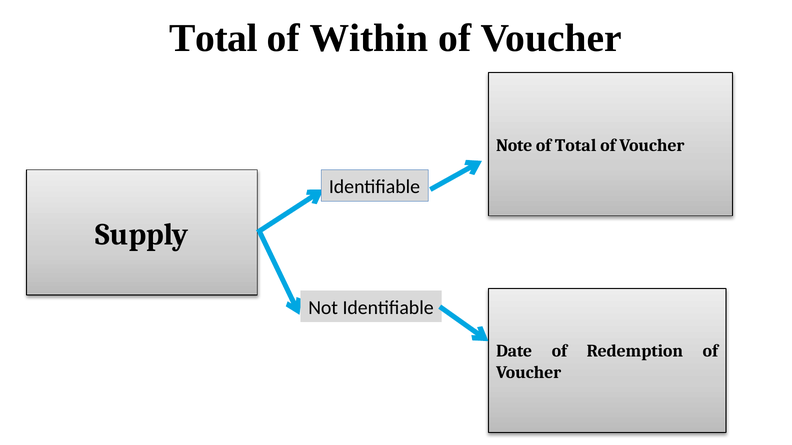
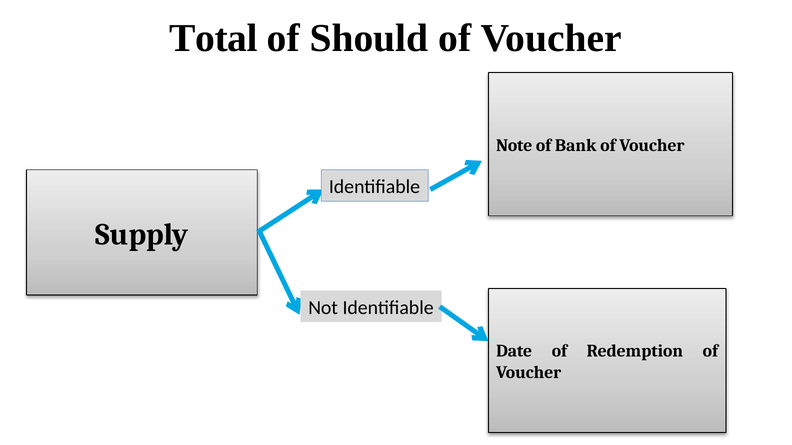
Within: Within -> Should
of Total: Total -> Bank
